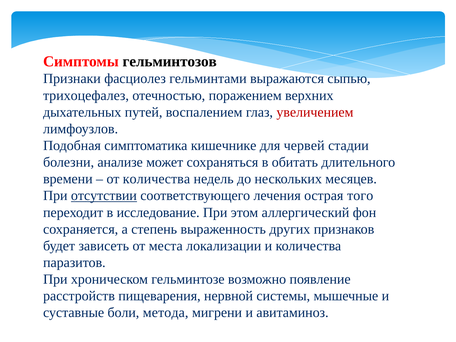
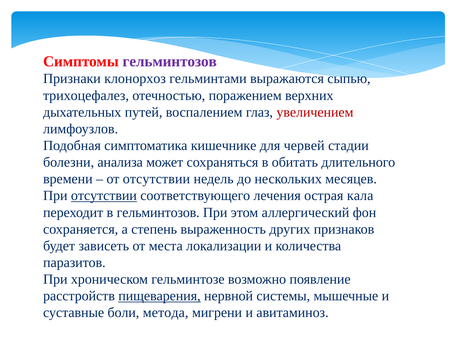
гельминтозов at (170, 61) colour: black -> purple
фасциолез: фасциолез -> клонорхоз
анализе: анализе -> анализа
от количества: количества -> отсутствии
того: того -> кала
в исследование: исследование -> гельминтозов
пищеварения underline: none -> present
